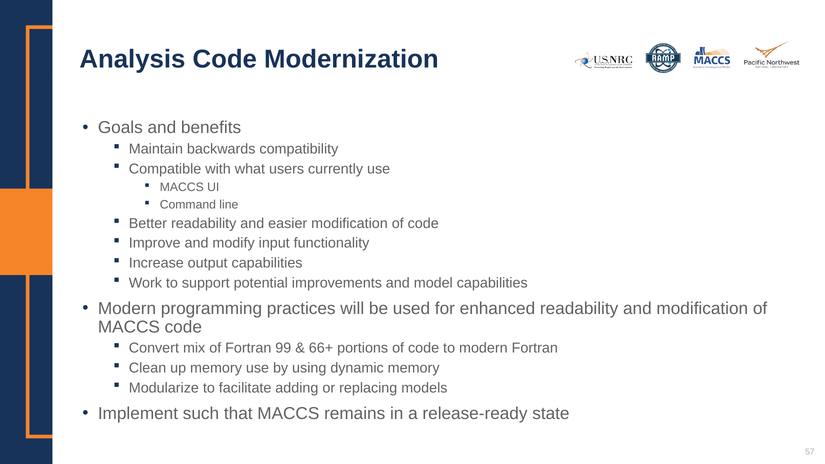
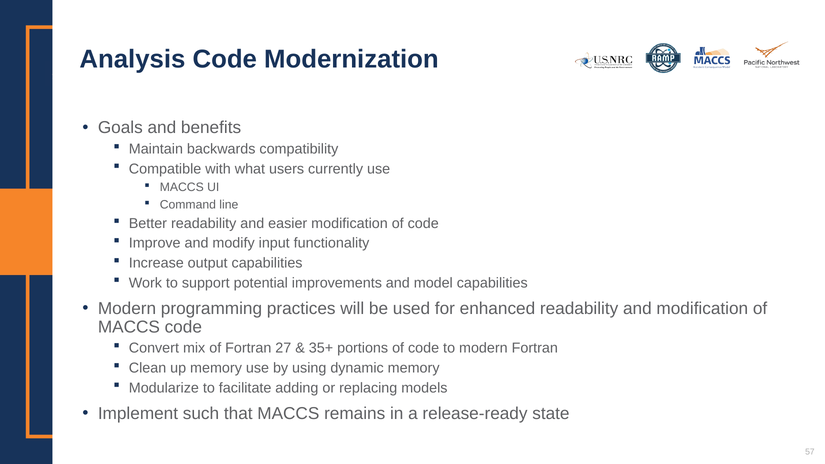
99: 99 -> 27
66+: 66+ -> 35+
